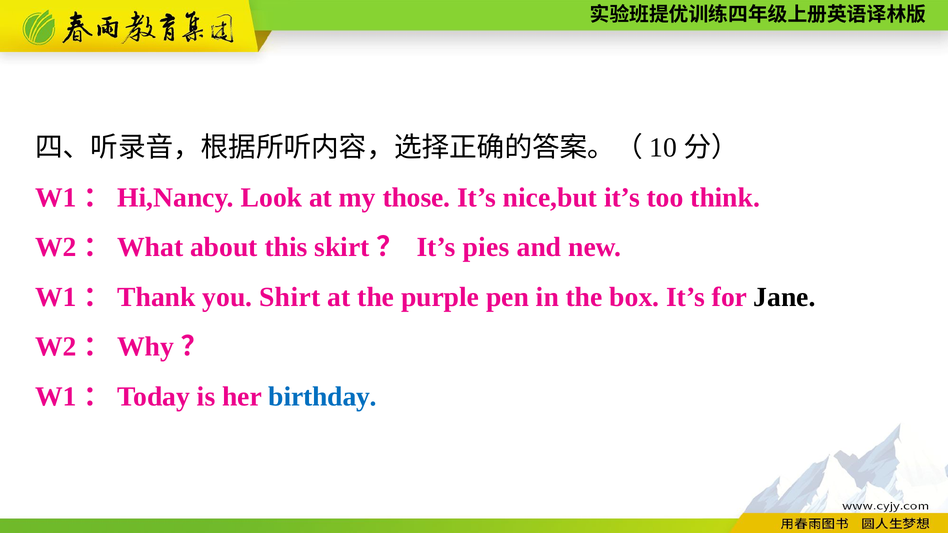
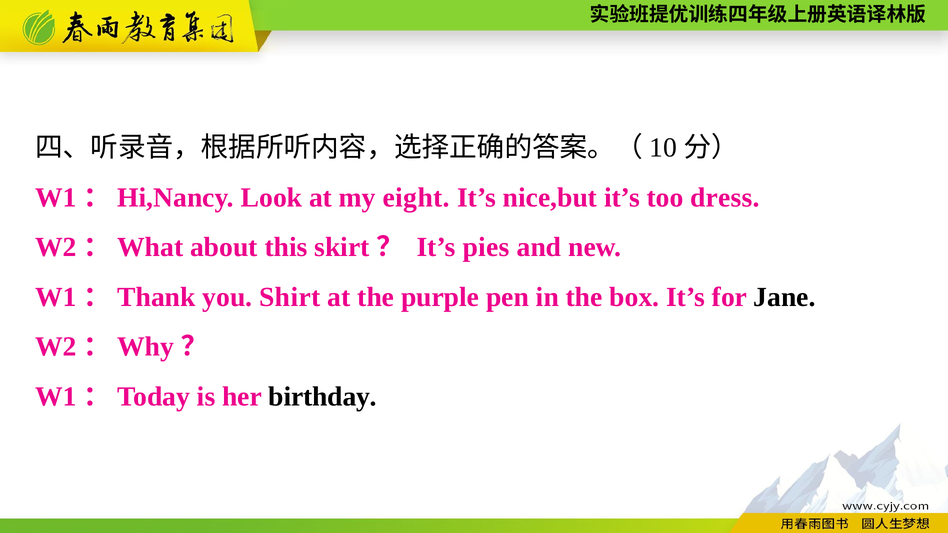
those: those -> eight
think: think -> dress
birthday colour: blue -> black
